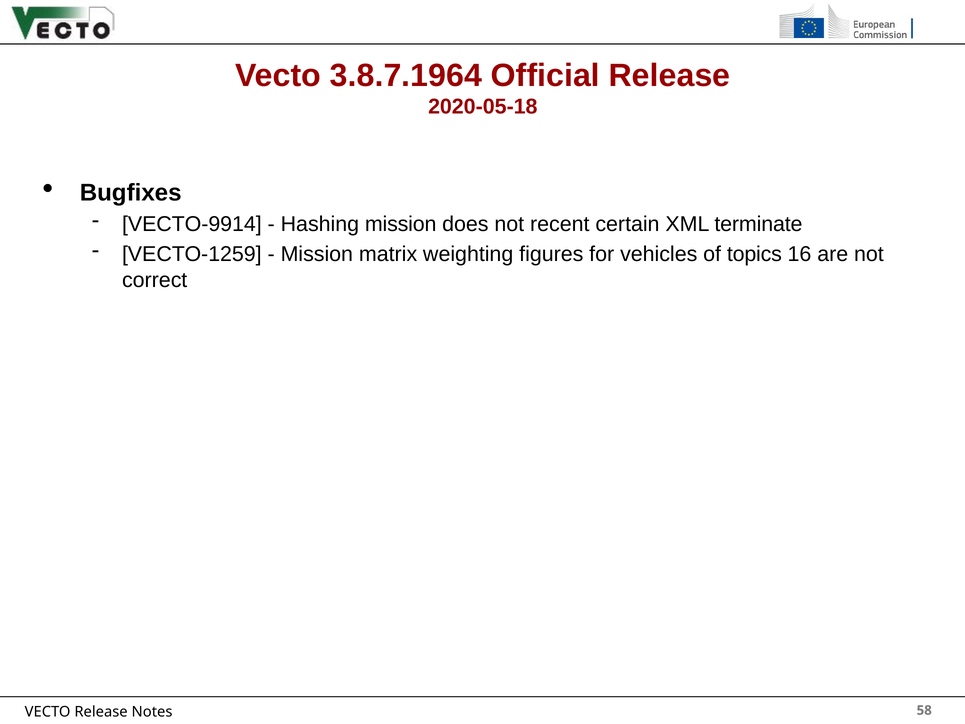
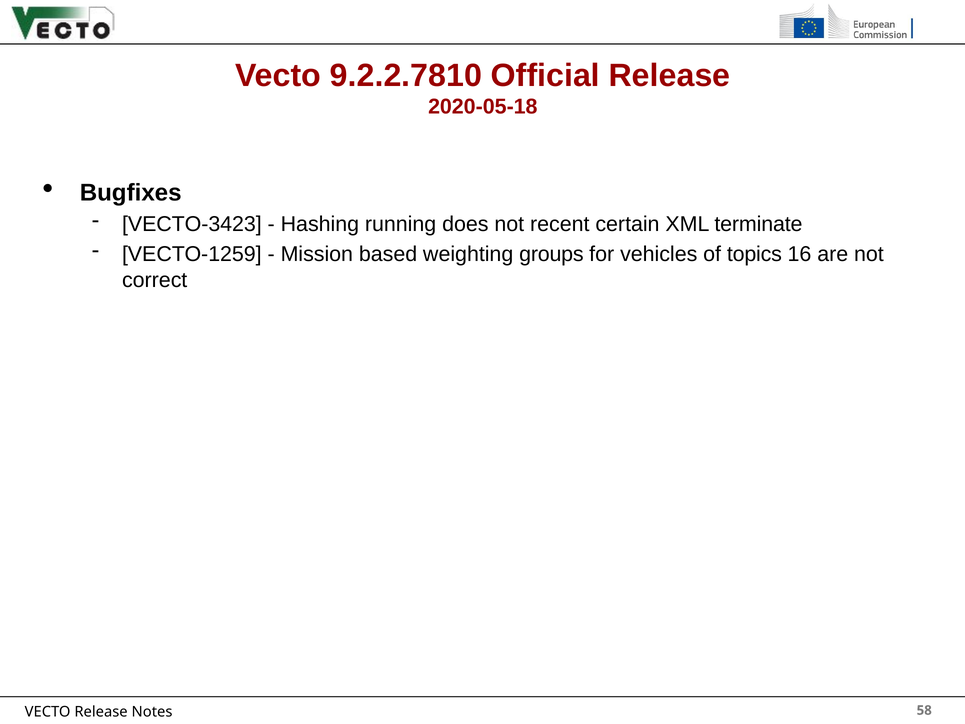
3.8.7.1964: 3.8.7.1964 -> 9.2.2.7810
VECTO-9914: VECTO-9914 -> VECTO-3423
Hashing mission: mission -> running
matrix: matrix -> based
figures: figures -> groups
